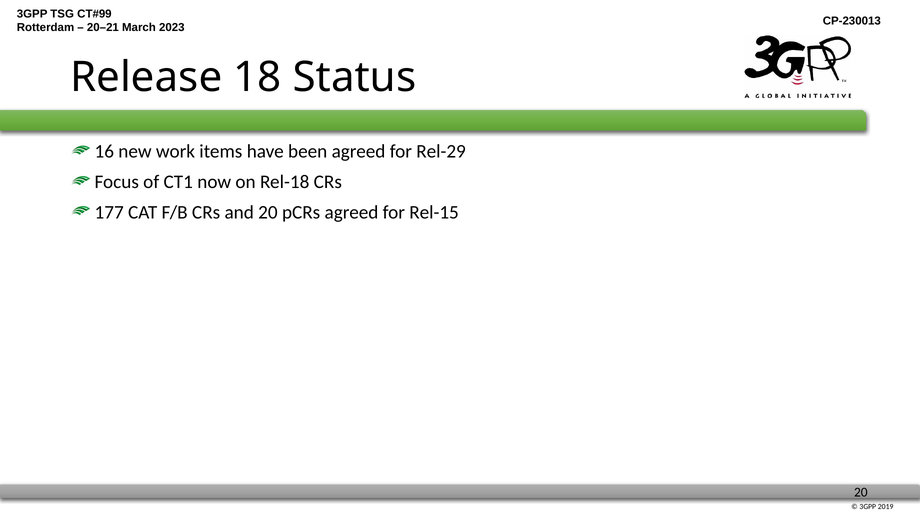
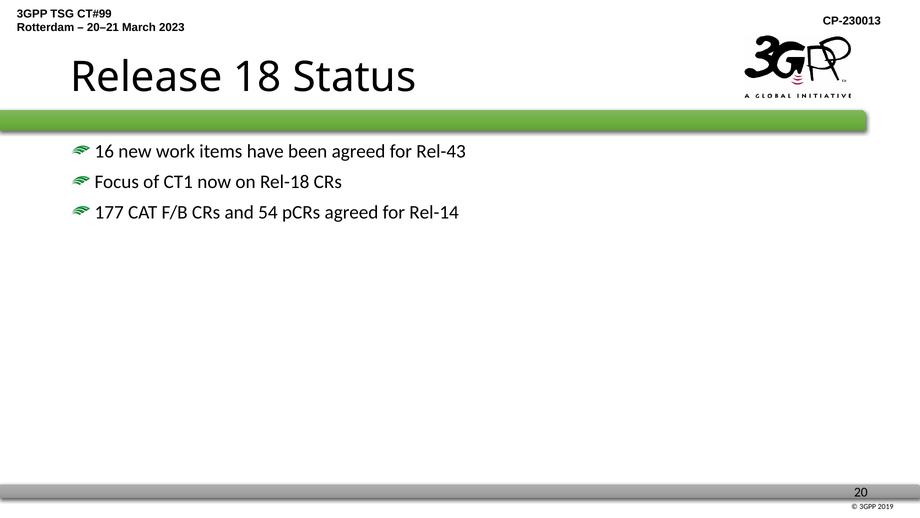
Rel-29: Rel-29 -> Rel-43
and 20: 20 -> 54
Rel-15: Rel-15 -> Rel-14
